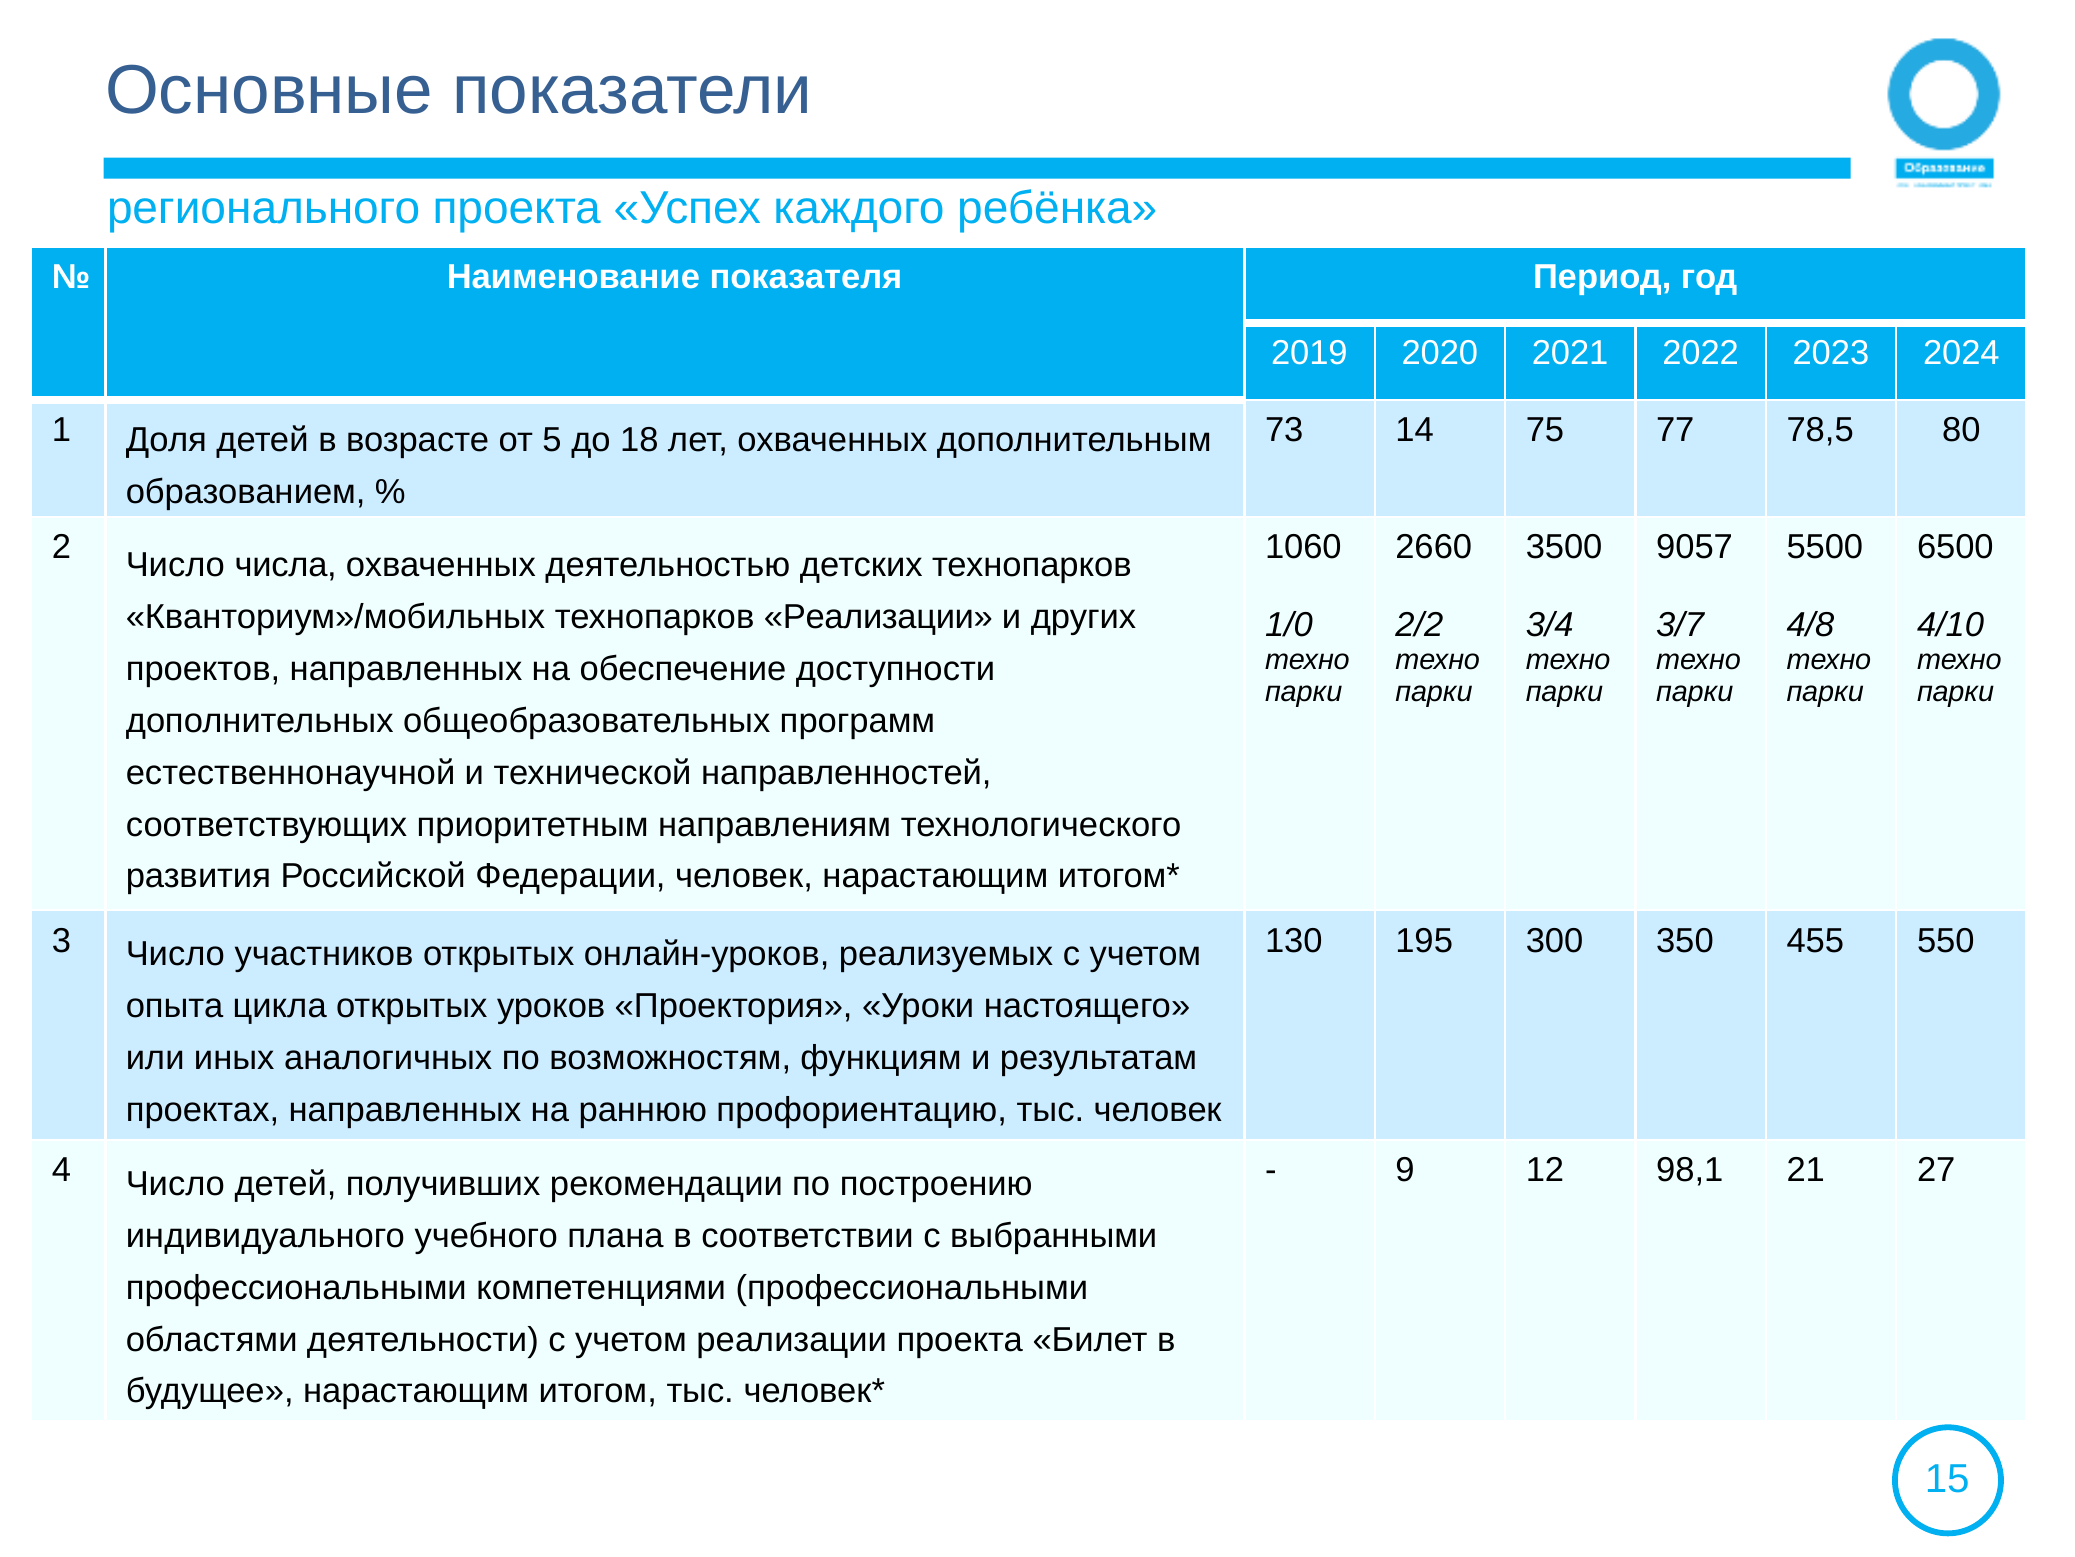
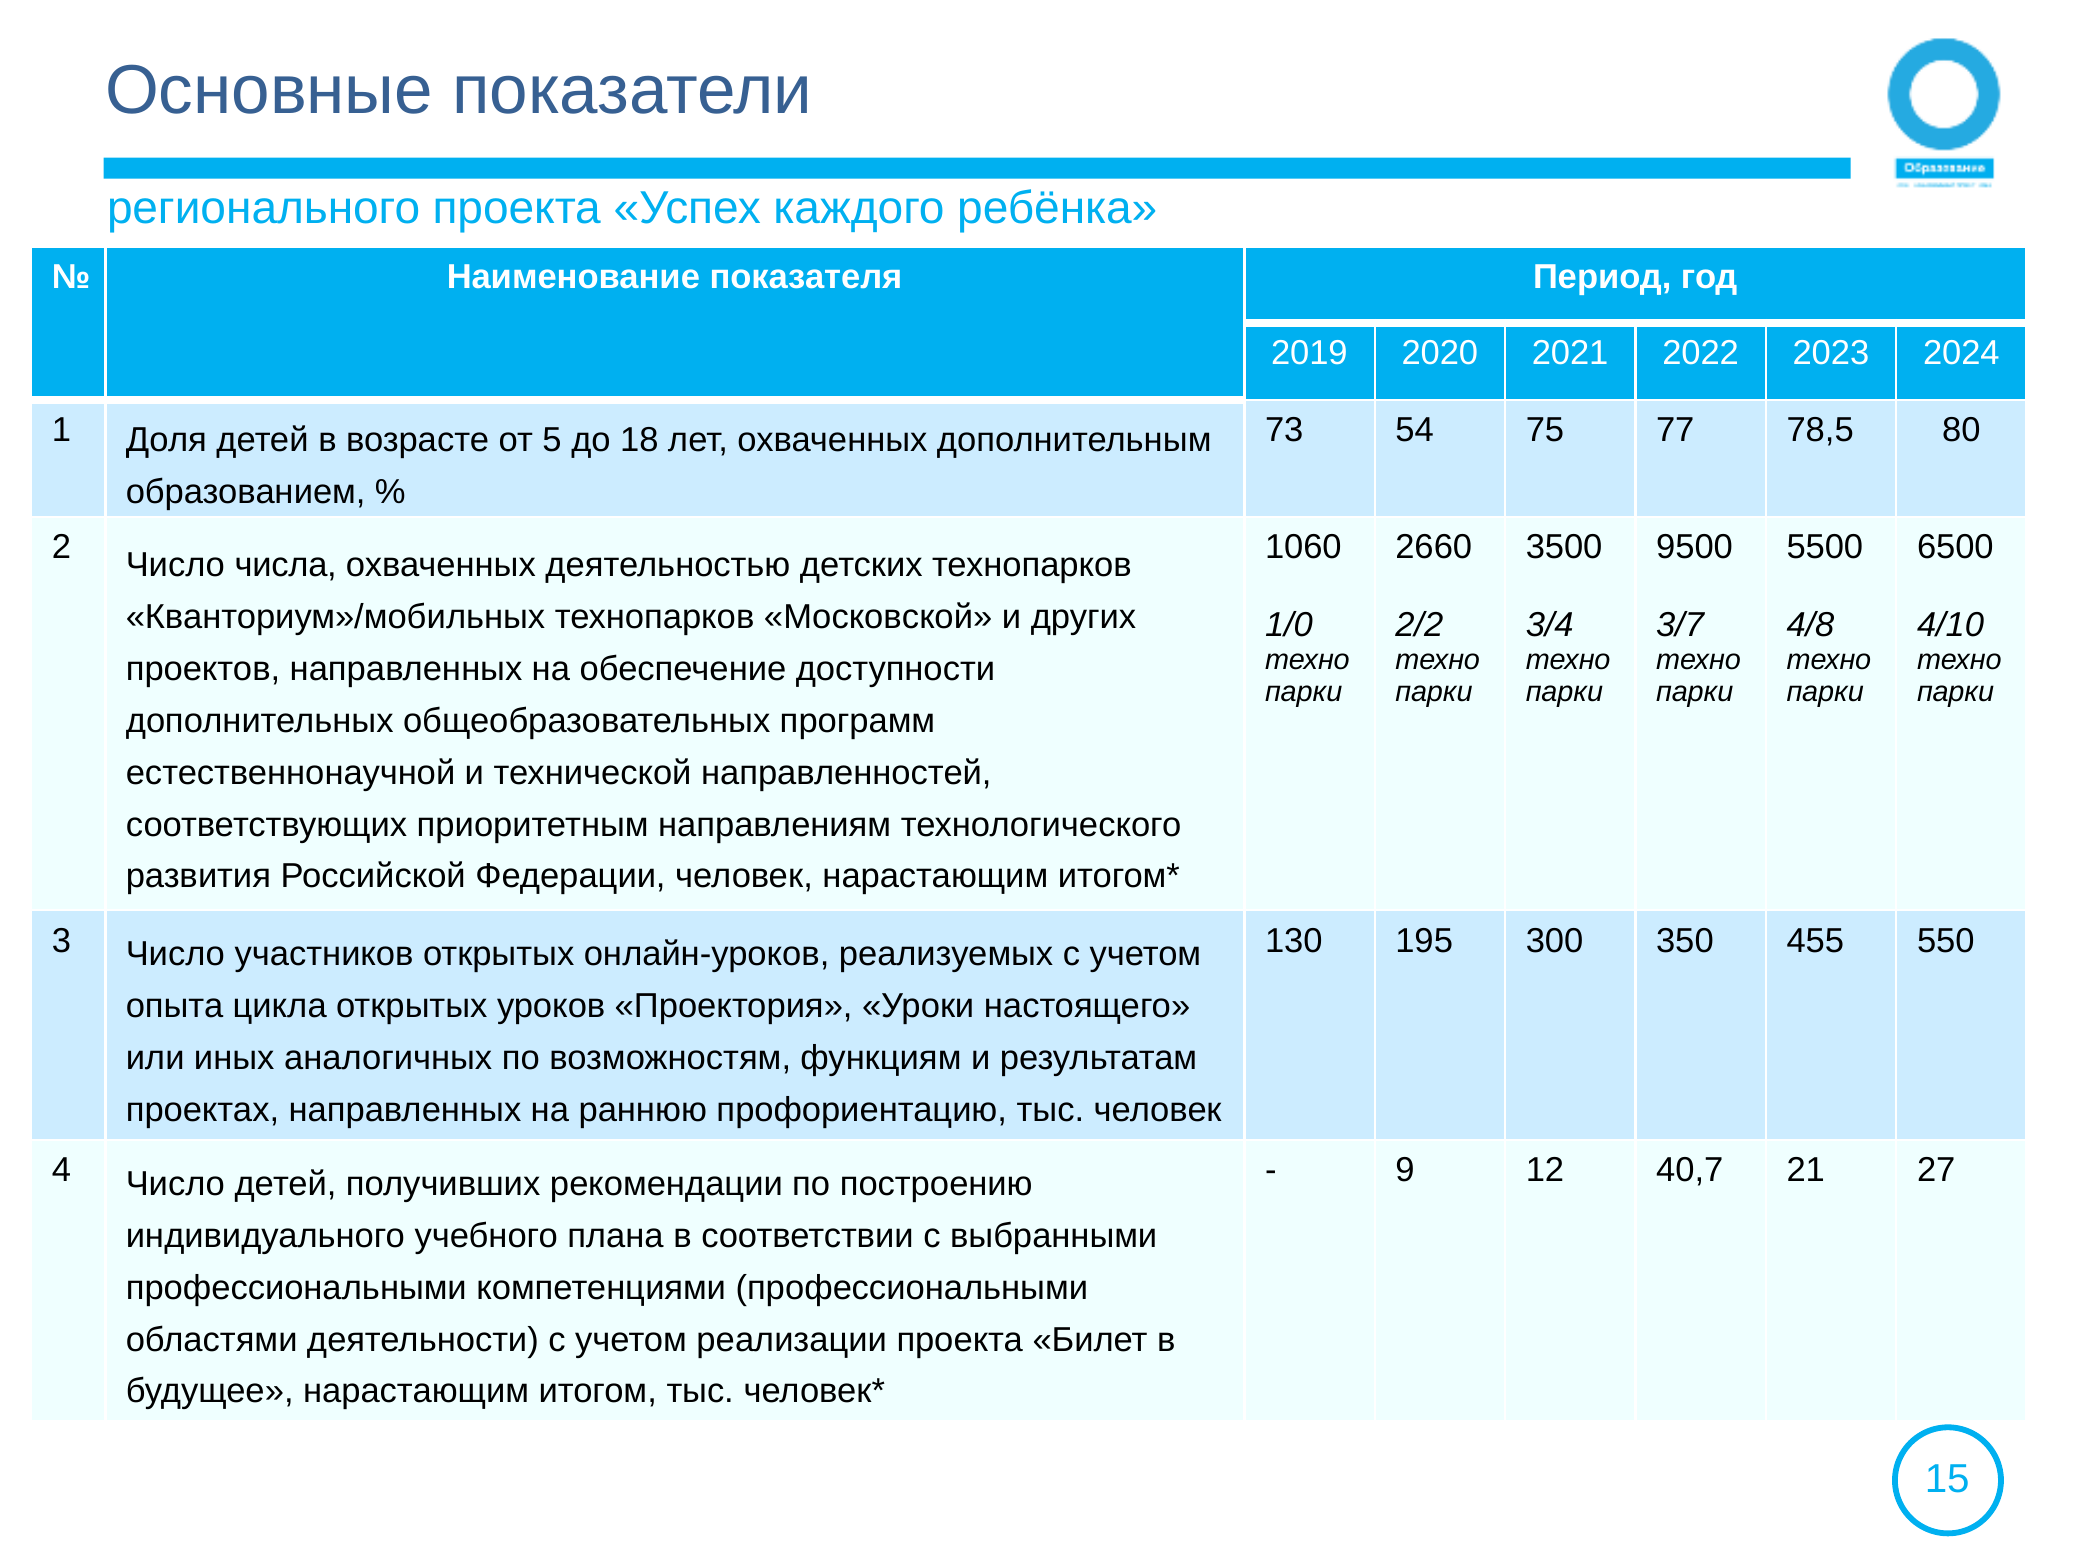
14: 14 -> 54
9057: 9057 -> 9500
технопарков Реализации: Реализации -> Московской
98,1: 98,1 -> 40,7
